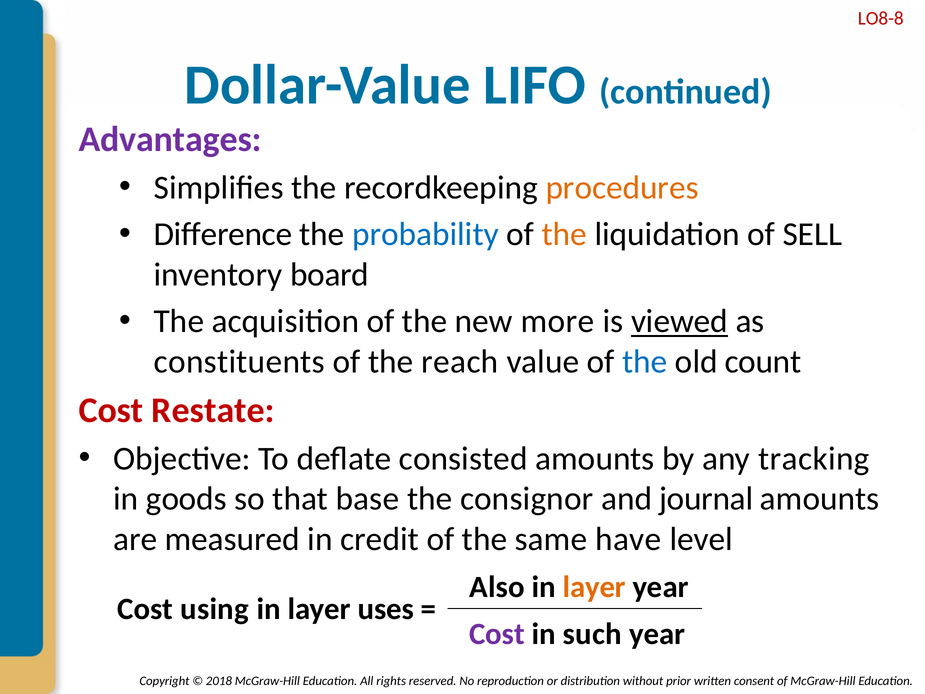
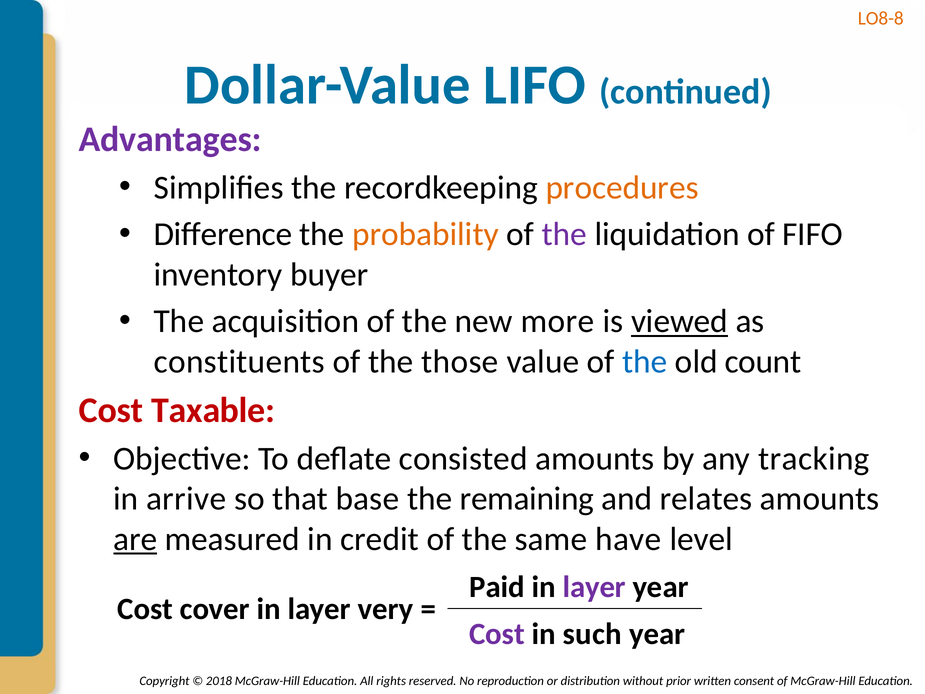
LO8-8 colour: red -> orange
probability colour: blue -> orange
the at (564, 234) colour: orange -> purple
SELL: SELL -> FIFO
board: board -> buyer
reach: reach -> those
Restate: Restate -> Taxable
goods: goods -> arrive
consignor: consignor -> remaining
journal: journal -> relates
are underline: none -> present
Also: Also -> Paid
layer at (594, 587) colour: orange -> purple
using: using -> cover
uses: uses -> very
